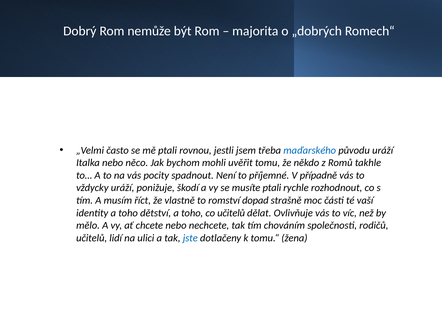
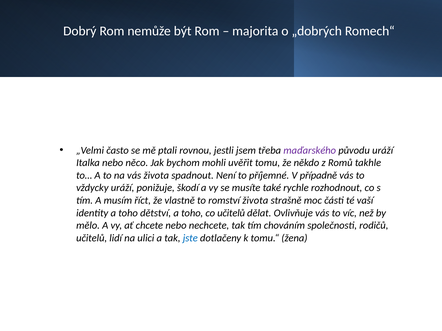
maďarského colour: blue -> purple
vás pocity: pocity -> života
musíte ptali: ptali -> také
romství dopad: dopad -> života
